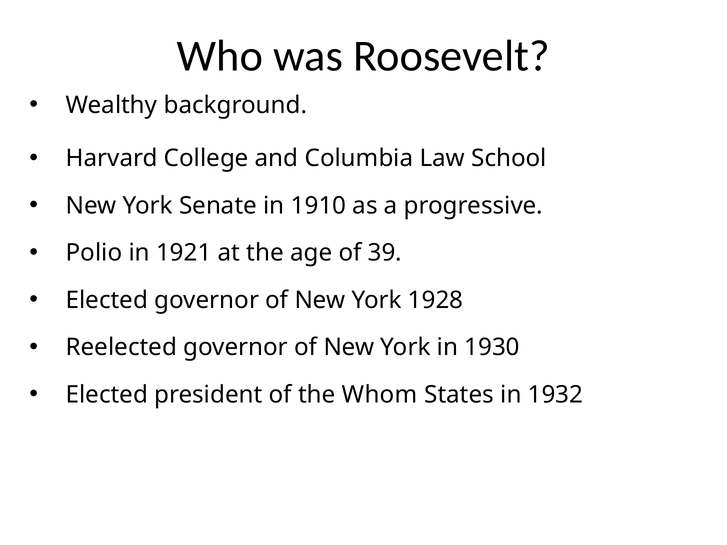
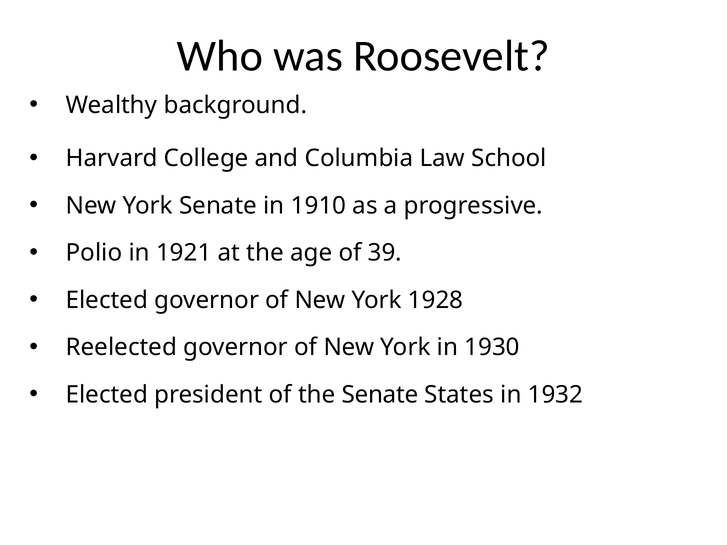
the Whom: Whom -> Senate
